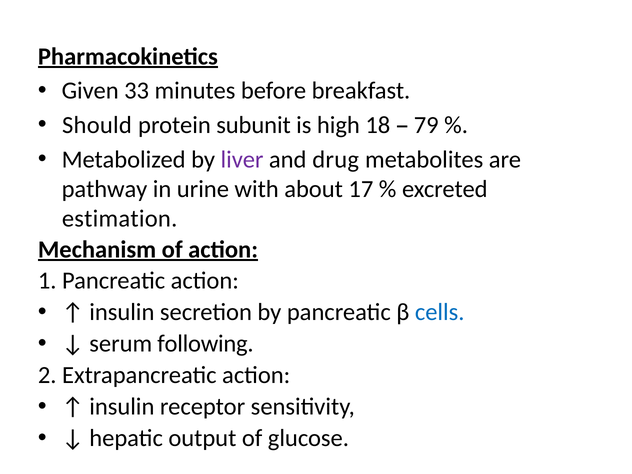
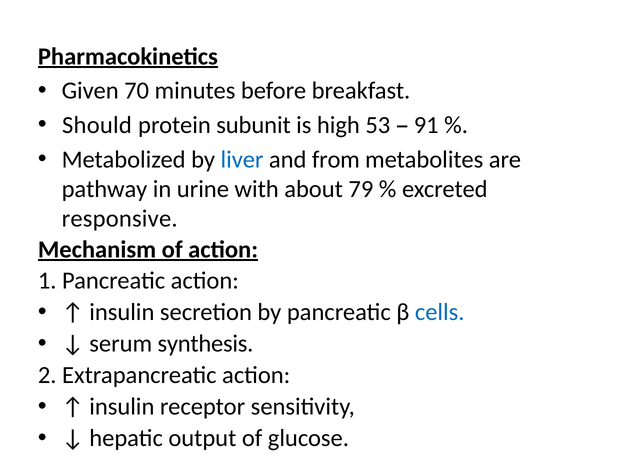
33: 33 -> 70
18: 18 -> 53
79: 79 -> 91
liver colour: purple -> blue
drug: drug -> from
17: 17 -> 79
estimation: estimation -> responsive
following: following -> synthesis
